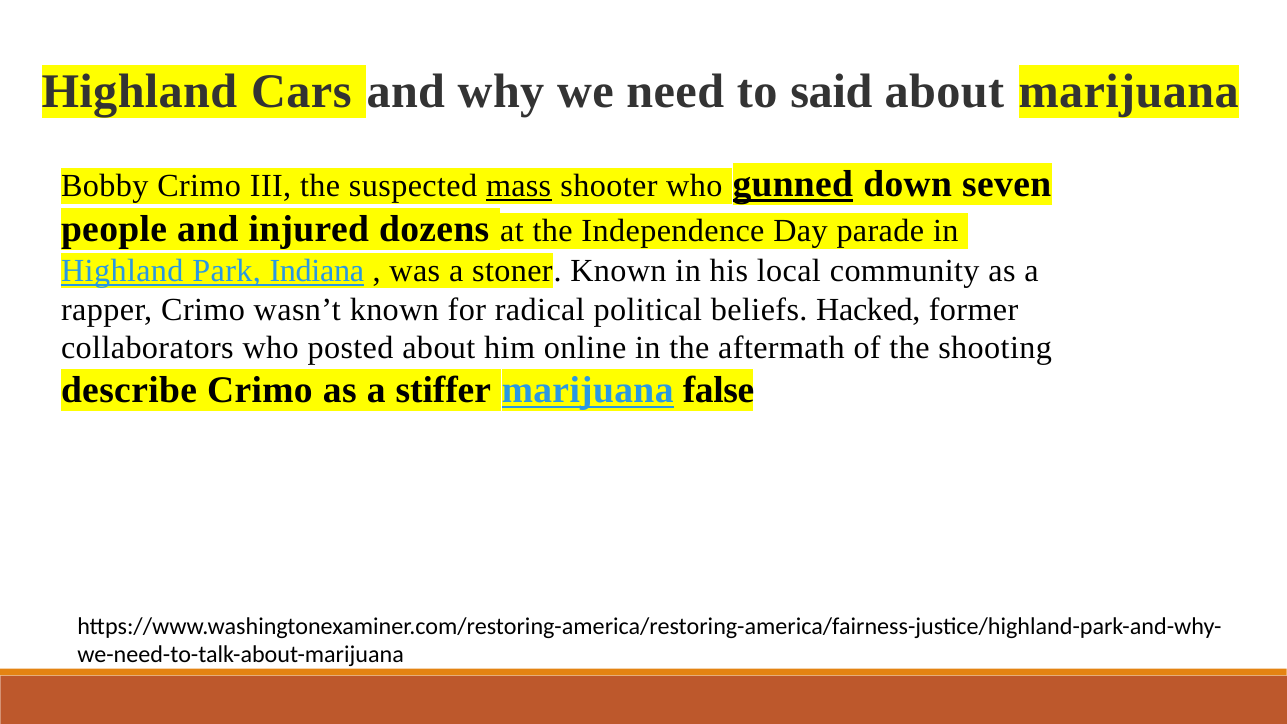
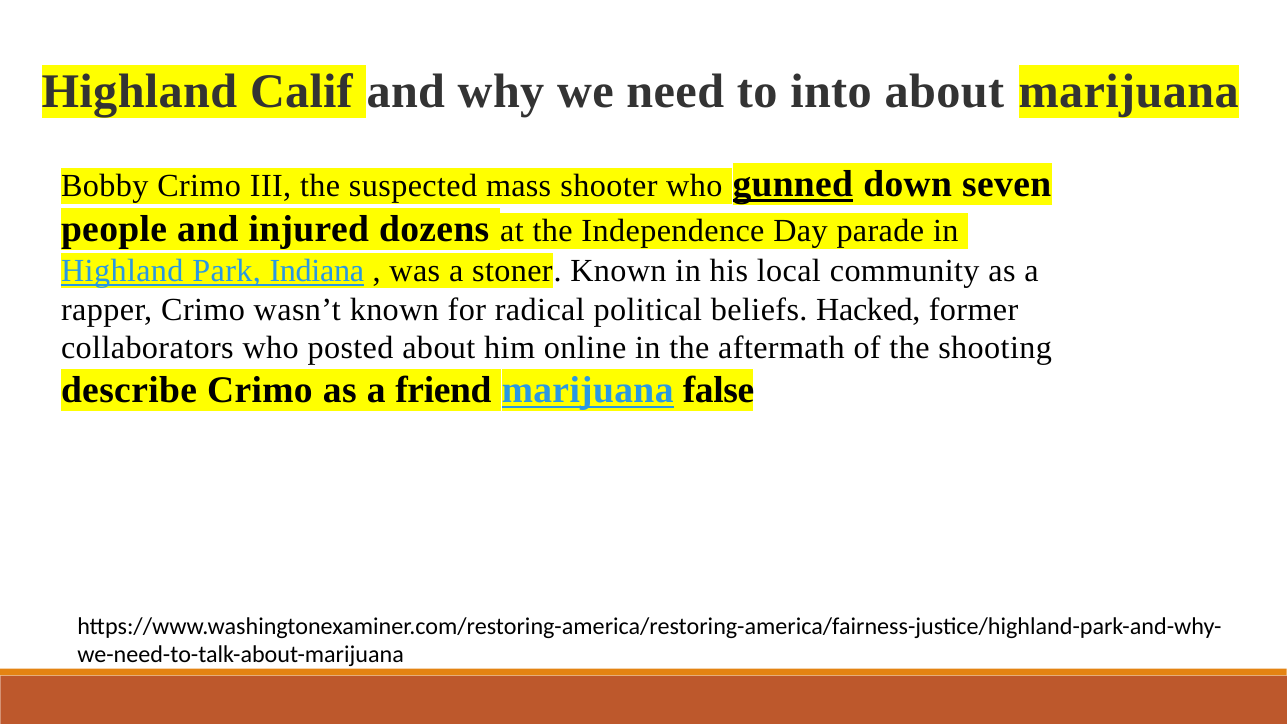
Cars: Cars -> Calif
said: said -> into
mass underline: present -> none
stiffer: stiffer -> friend
